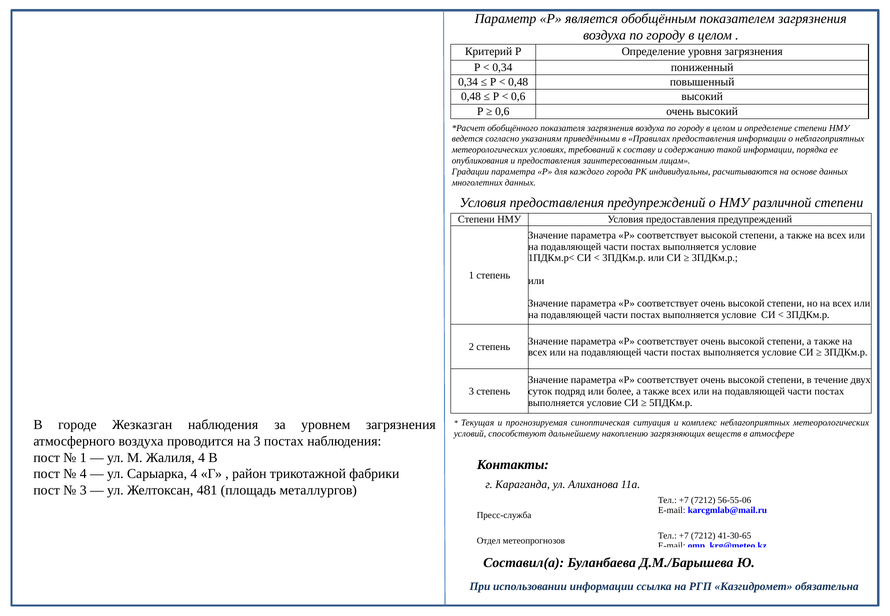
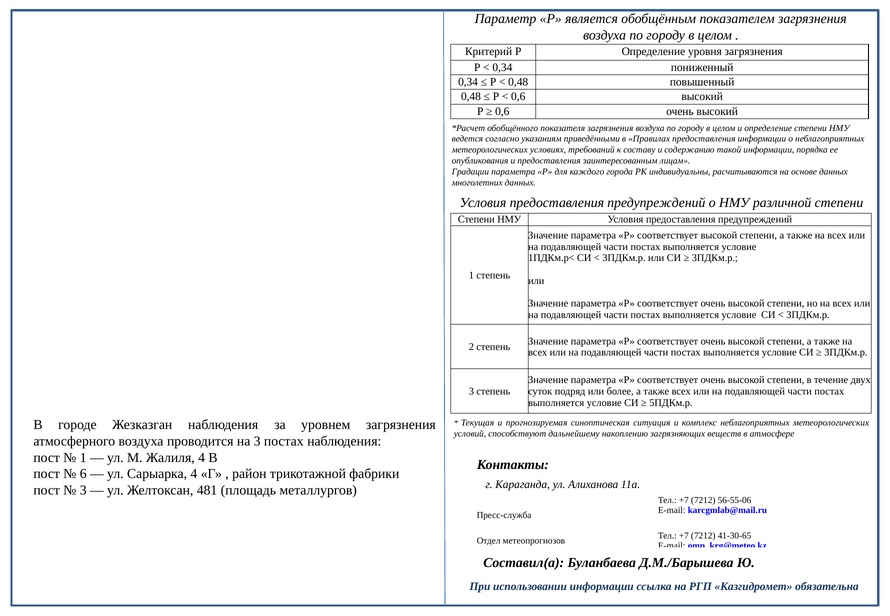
4 at (83, 474): 4 -> 6
